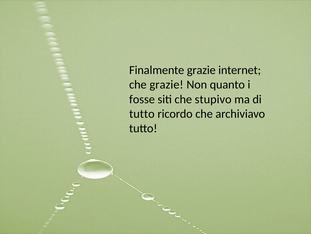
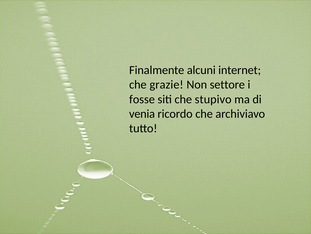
Finalmente grazie: grazie -> alcuni
quanto: quanto -> settore
tutto at (142, 113): tutto -> venia
